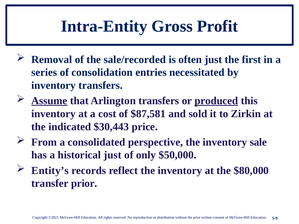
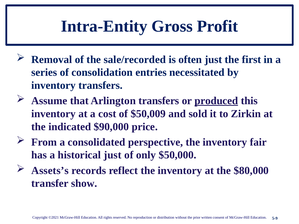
Assume underline: present -> none
$87,581: $87,581 -> $50,009
$30,443: $30,443 -> $90,000
sale: sale -> fair
Entity’s: Entity’s -> Assets’s
transfer prior: prior -> show
